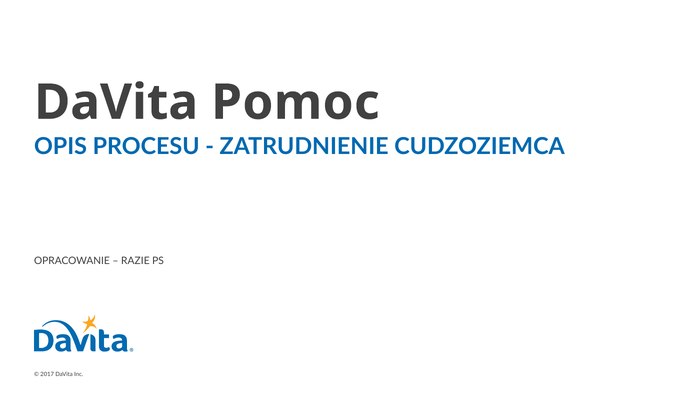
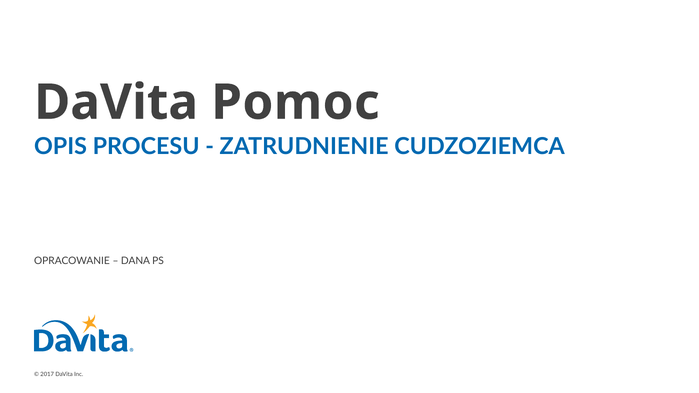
RAZIE: RAZIE -> DANA
